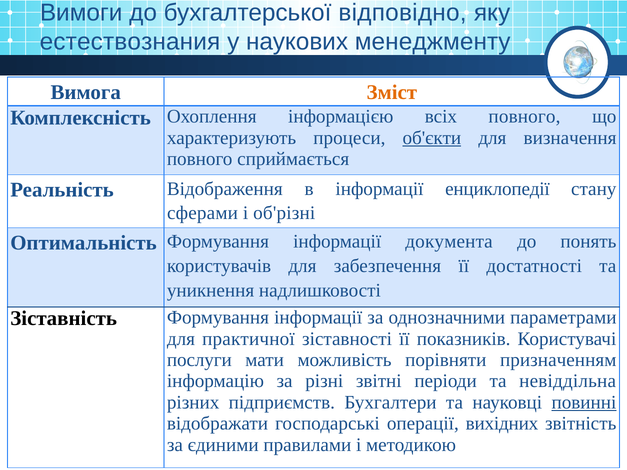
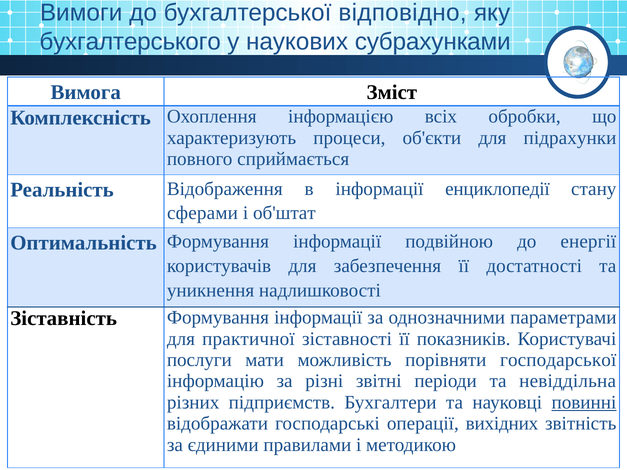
естествознания: естествознания -> бухгалтерського
менеджменту: менеджменту -> субрахунками
Зміст colour: orange -> black
всіх повного: повного -> обробки
об'єкти underline: present -> none
визначення: визначення -> підрахунки
об'різні: об'різні -> об'штат
документа: документа -> подвійною
понять: понять -> енергії
призначенням: призначенням -> господарської
